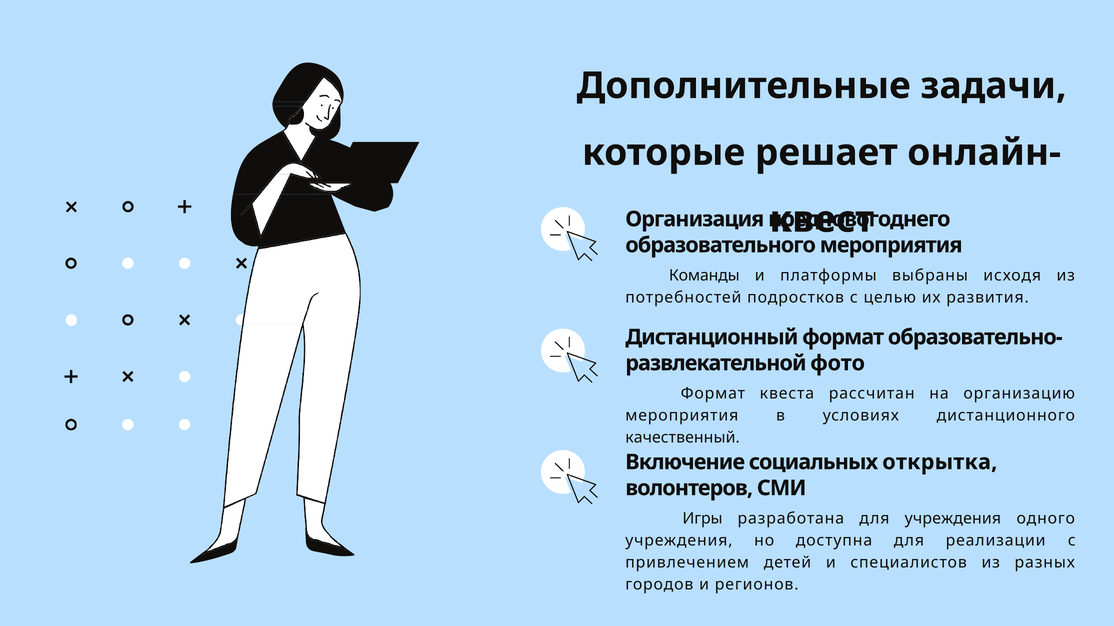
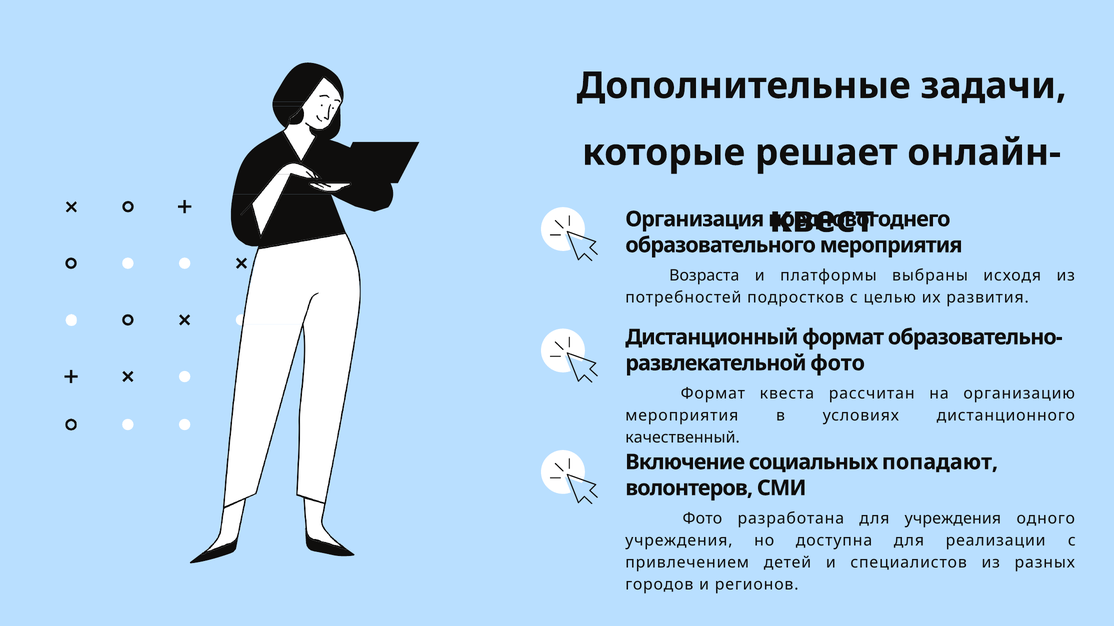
Команды: Команды -> Возраста
открытка: открытка -> попадают
Игры at (703, 519): Игры -> Фото
